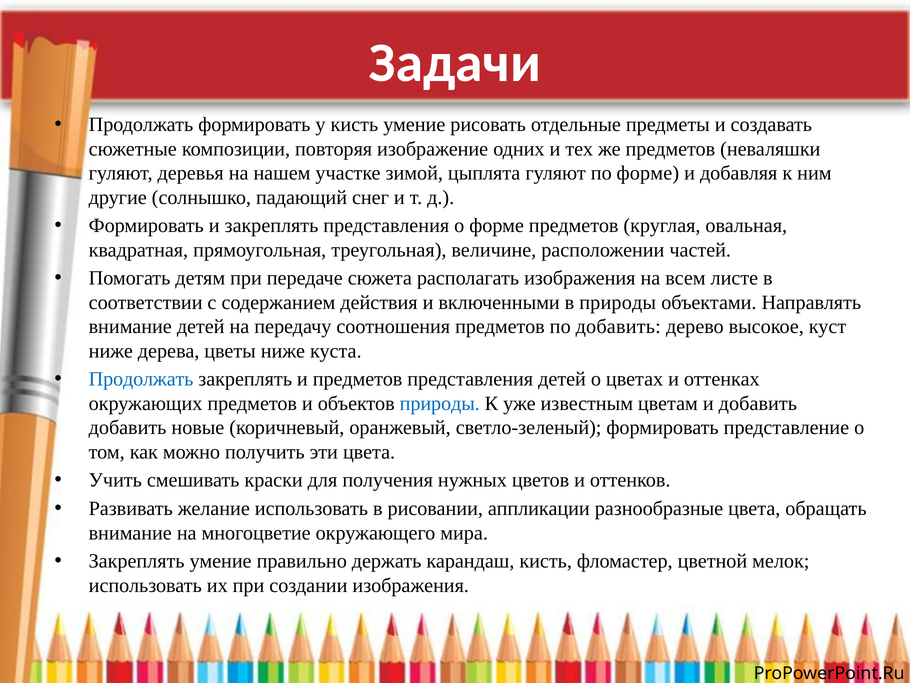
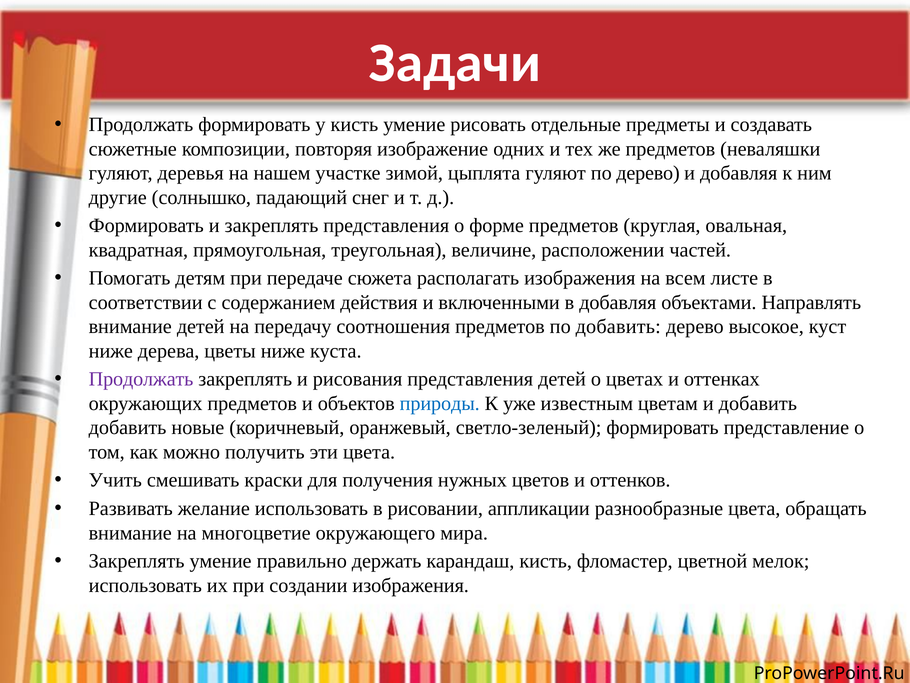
по форме: форме -> дерево
в природы: природы -> добавляя
Продолжать at (141, 379) colour: blue -> purple
и предметов: предметов -> рисования
